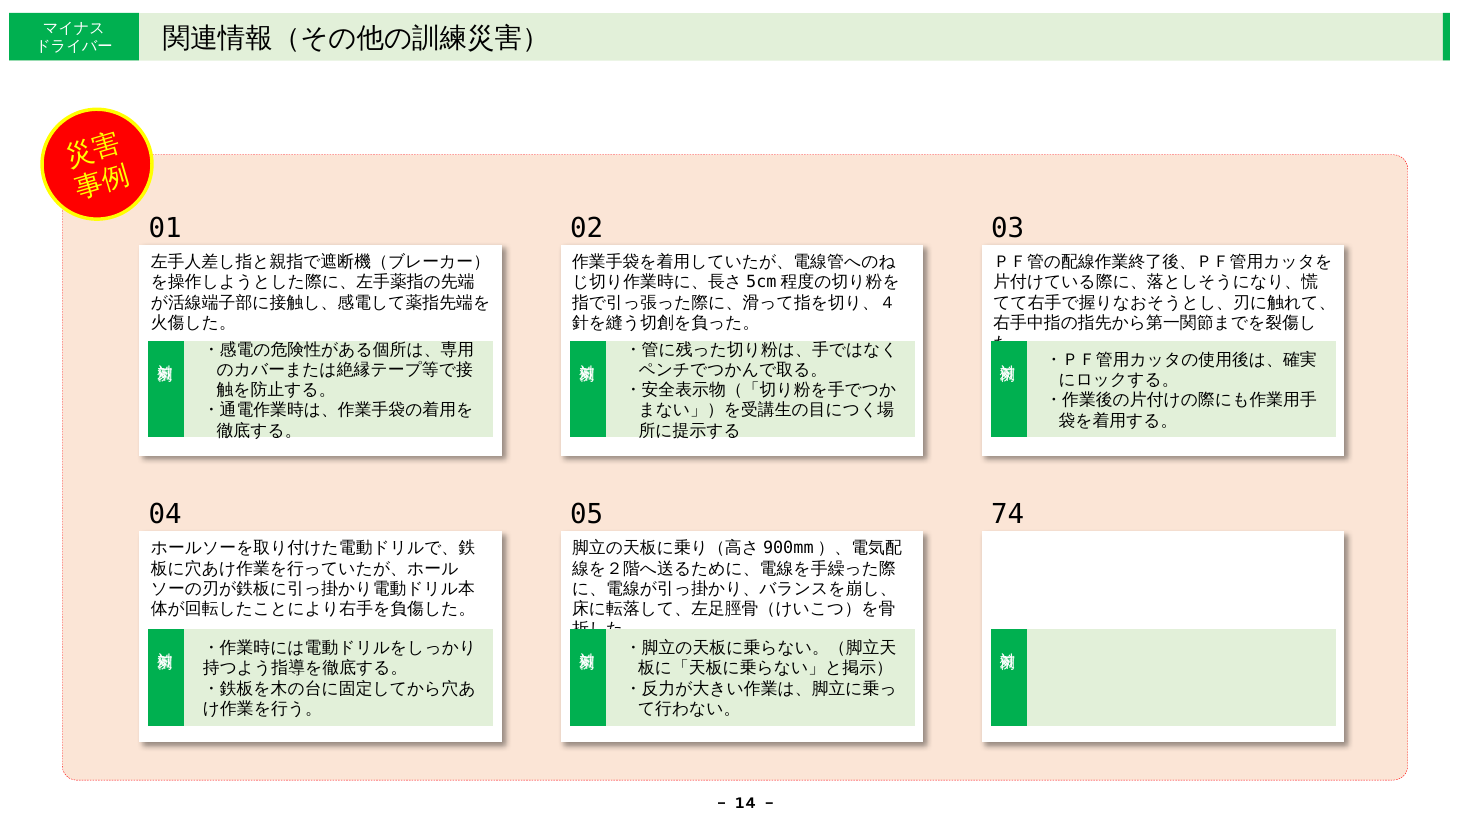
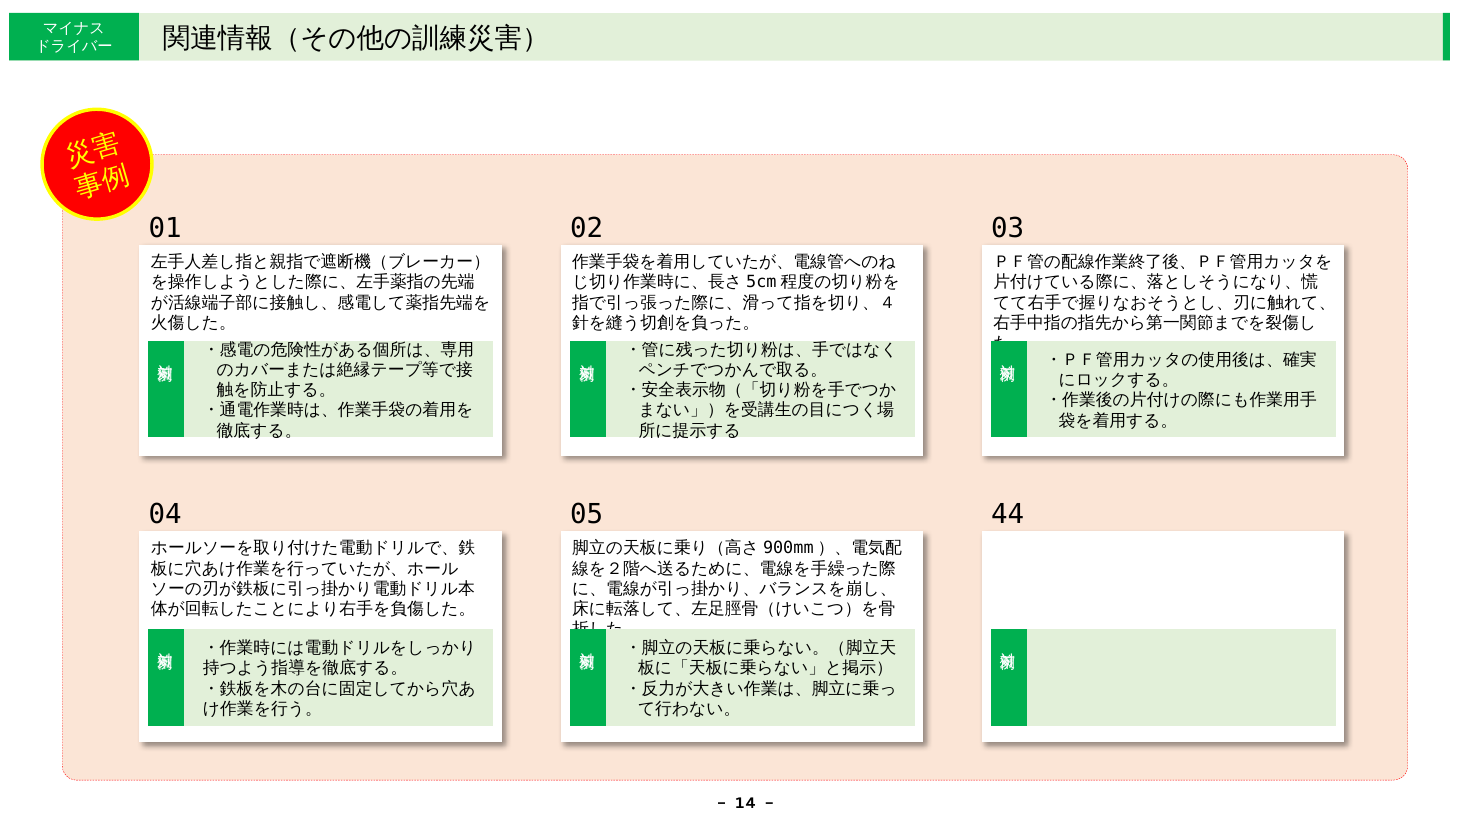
74: 74 -> 44
